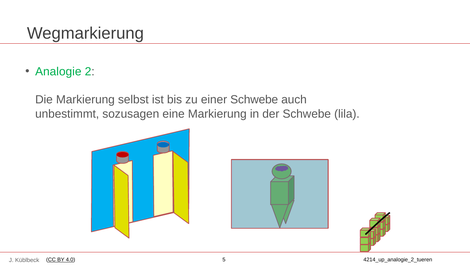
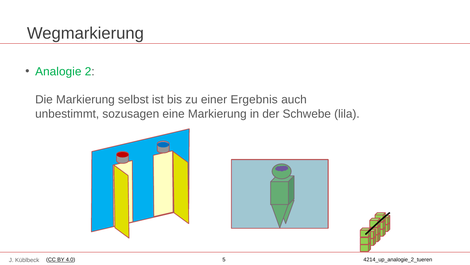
einer Schwebe: Schwebe -> Ergebnis
